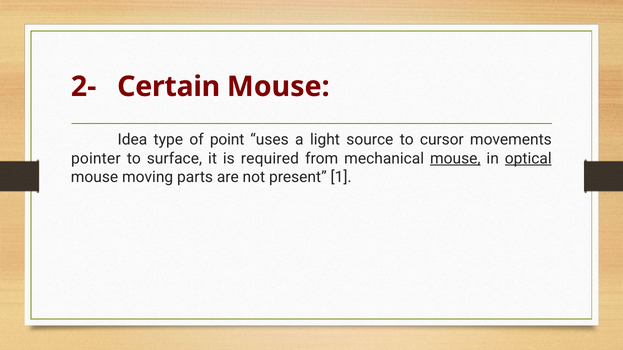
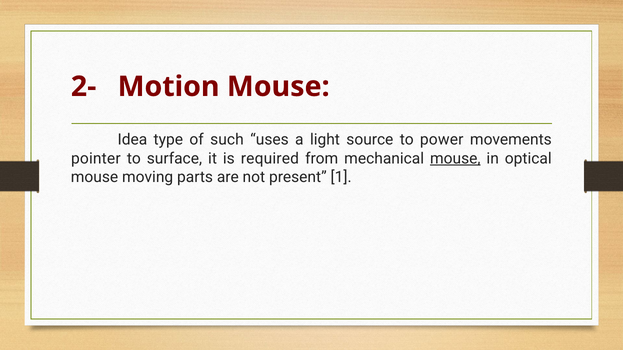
Certain: Certain -> Motion
point: point -> such
cursor: cursor -> power
optical underline: present -> none
